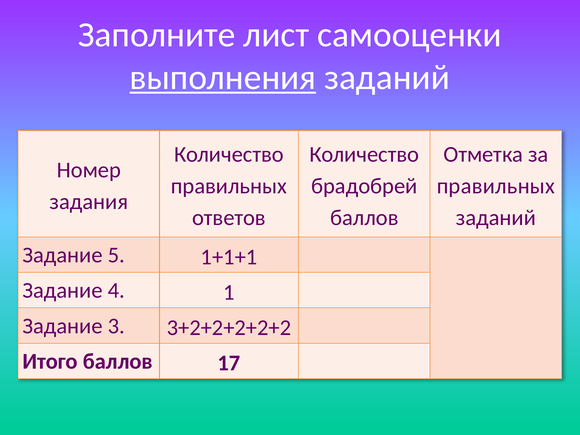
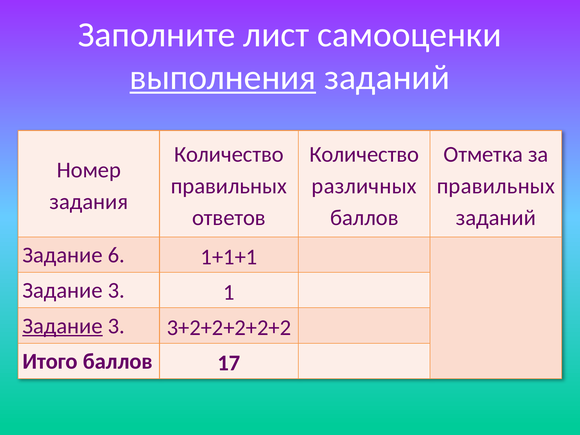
брадобрей: брадобрей -> различных
5: 5 -> 6
4 at (116, 290): 4 -> 3
Задание at (63, 326) underline: none -> present
